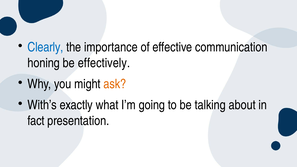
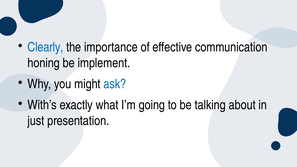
effectively: effectively -> implement
ask colour: orange -> blue
fact: fact -> just
